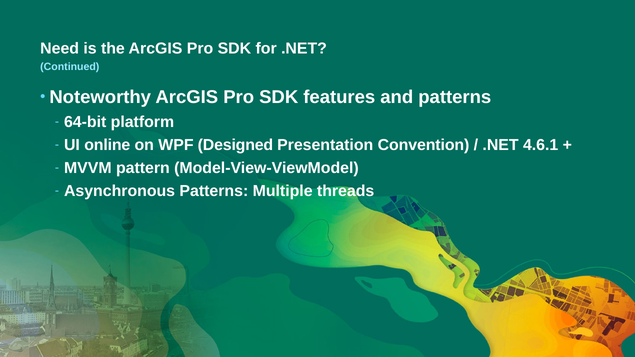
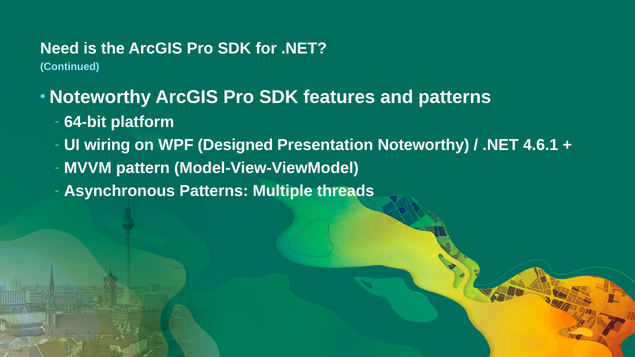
online: online -> wiring
Presentation Convention: Convention -> Noteworthy
